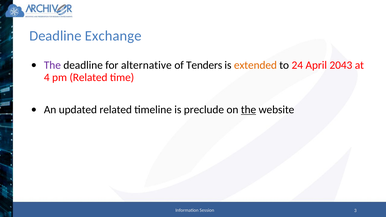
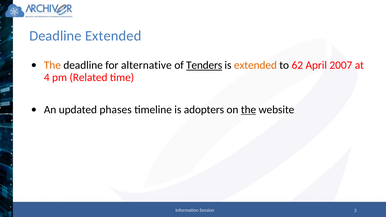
Deadline Exchange: Exchange -> Extended
The at (52, 65) colour: purple -> orange
Tenders underline: none -> present
24: 24 -> 62
2043: 2043 -> 2007
updated related: related -> phases
preclude: preclude -> adopters
